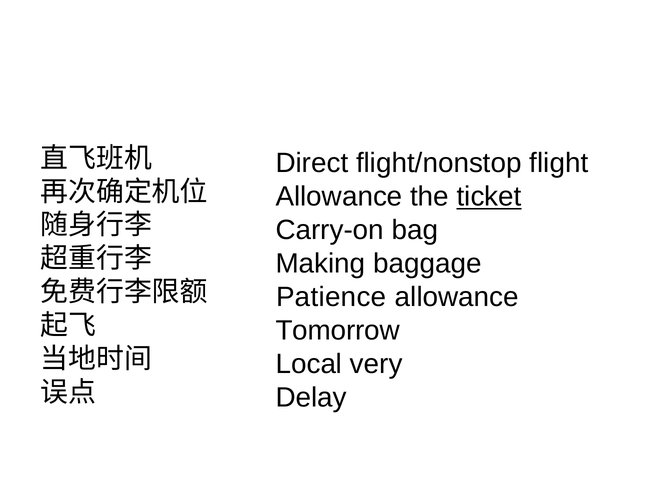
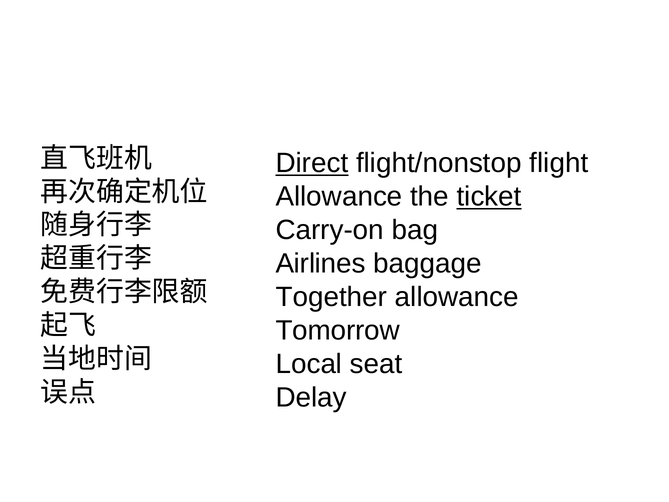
Direct underline: none -> present
Making: Making -> Airlines
Patience: Patience -> Together
very: very -> seat
